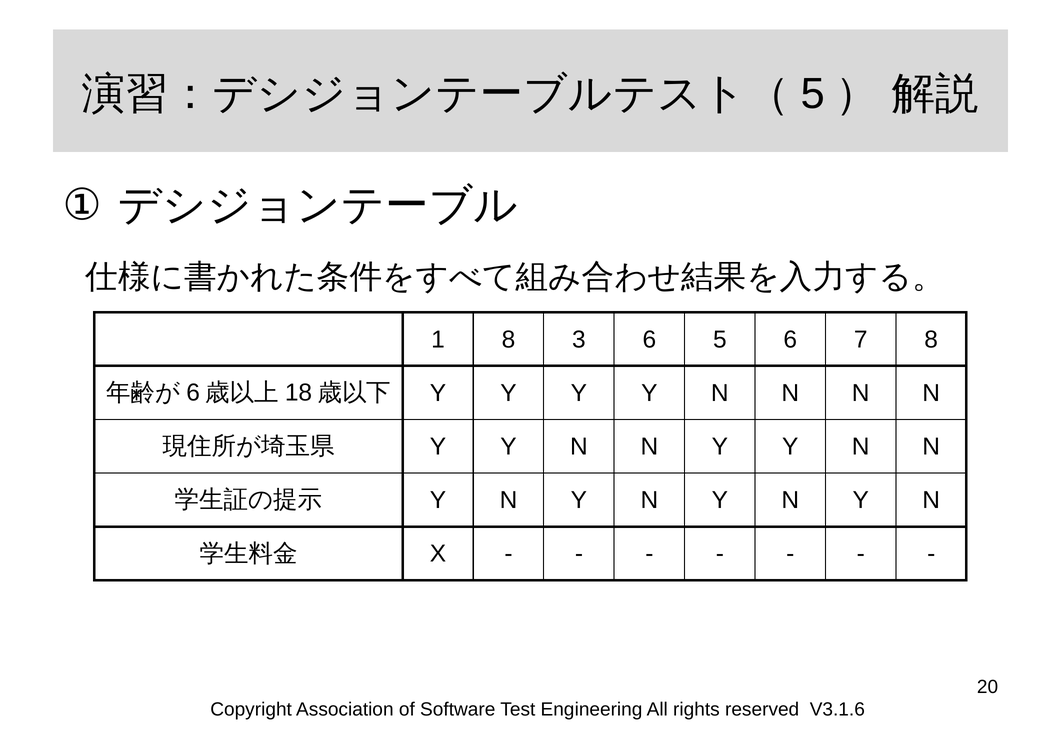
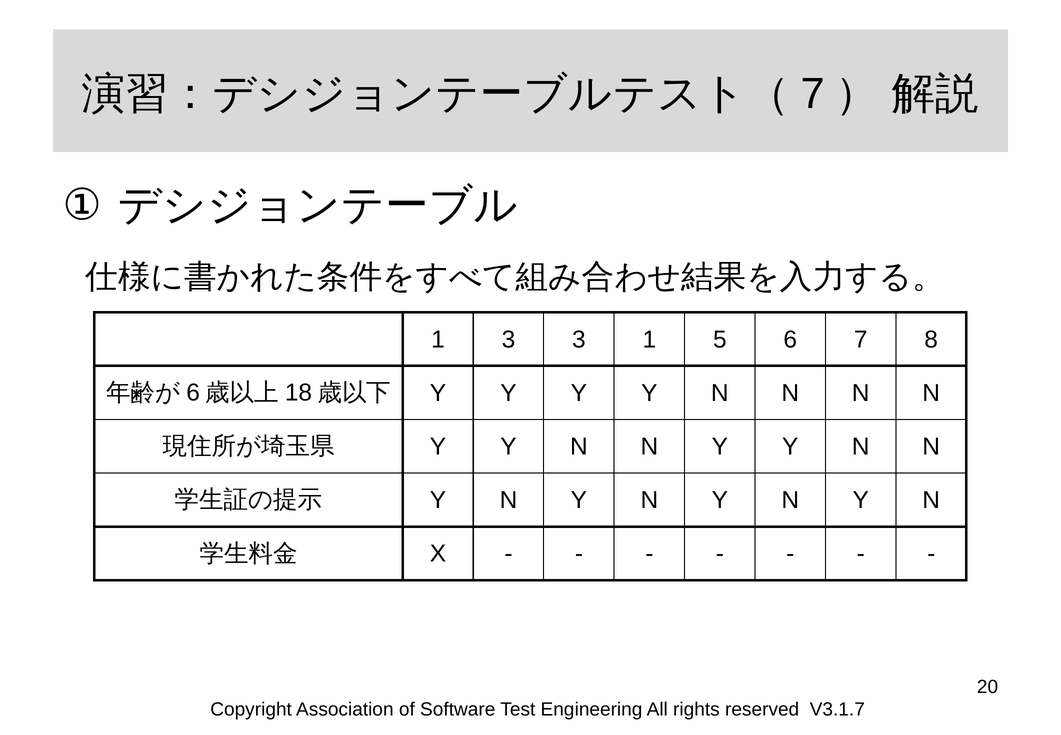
5 at (813, 94): 5 -> 7
1 8: 8 -> 3
3 6: 6 -> 1
V3.1.6: V3.1.6 -> V3.1.7
